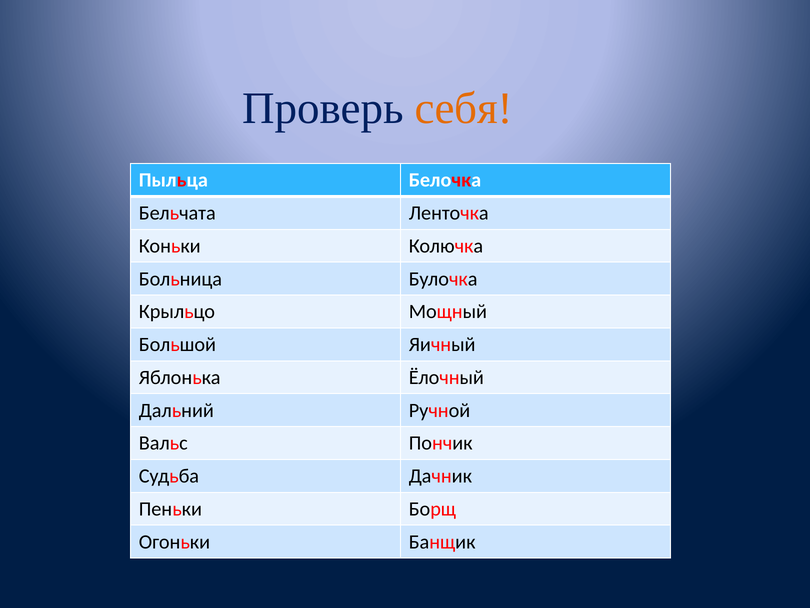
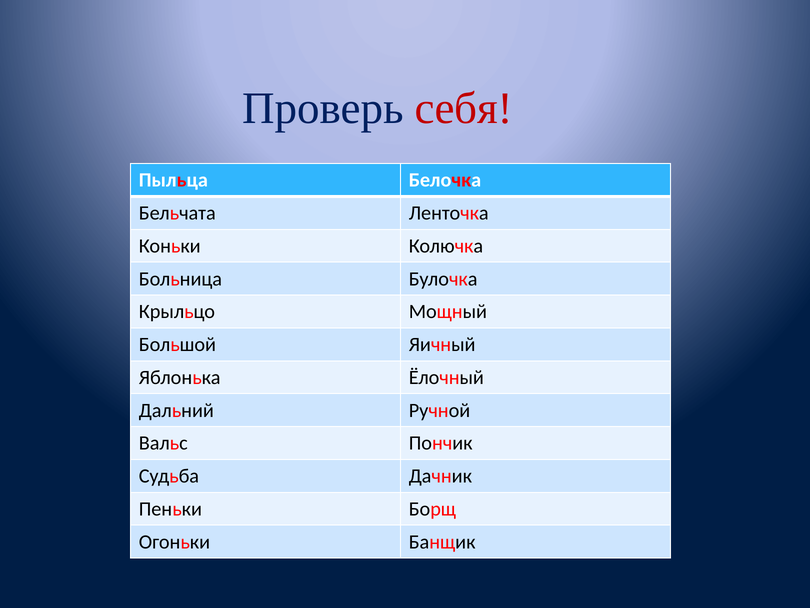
себя colour: orange -> red
